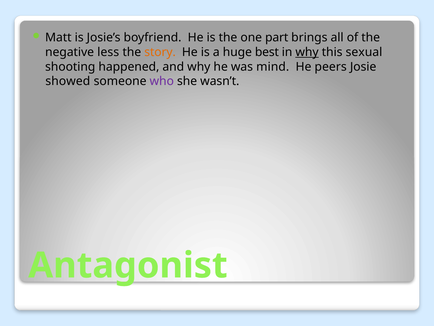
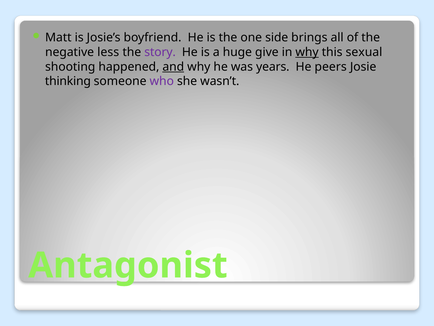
part: part -> side
story colour: orange -> purple
best: best -> give
and underline: none -> present
mind: mind -> years
showed: showed -> thinking
